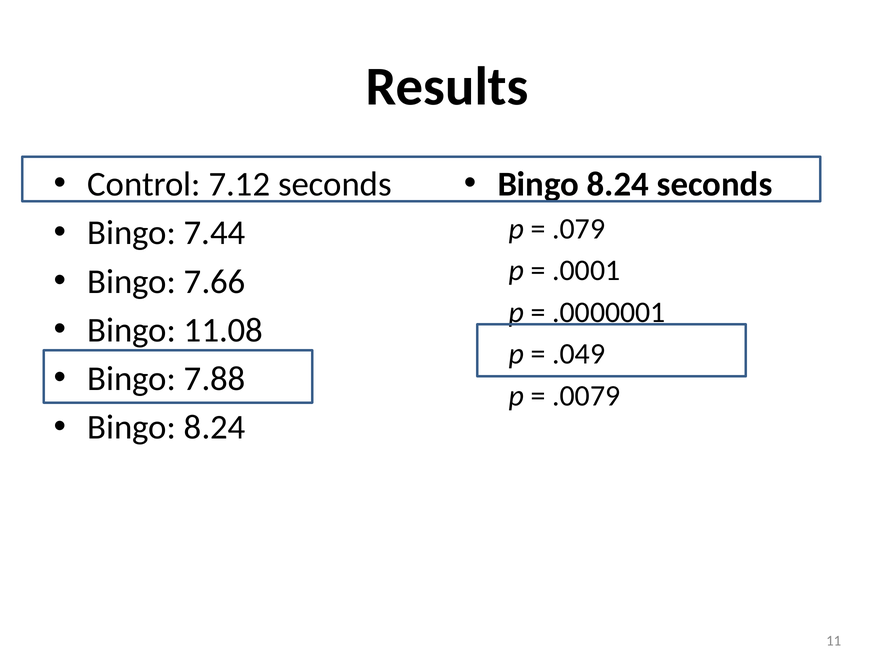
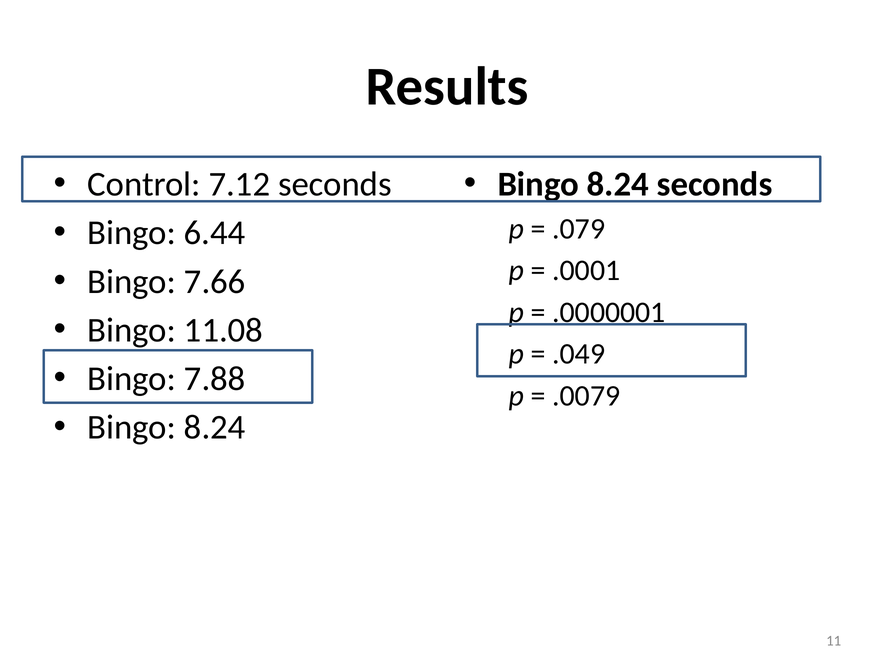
7.44: 7.44 -> 6.44
